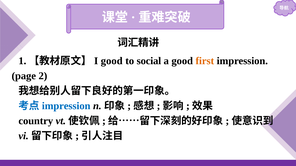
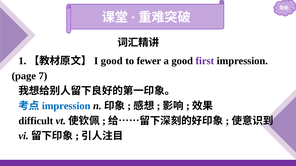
social: social -> fewer
first colour: orange -> purple
2: 2 -> 7
country: country -> difficult
